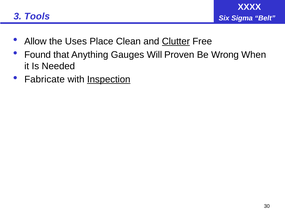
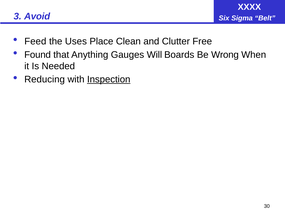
Tools: Tools -> Avoid
Allow: Allow -> Feed
Clutter underline: present -> none
Proven: Proven -> Boards
Fabricate: Fabricate -> Reducing
